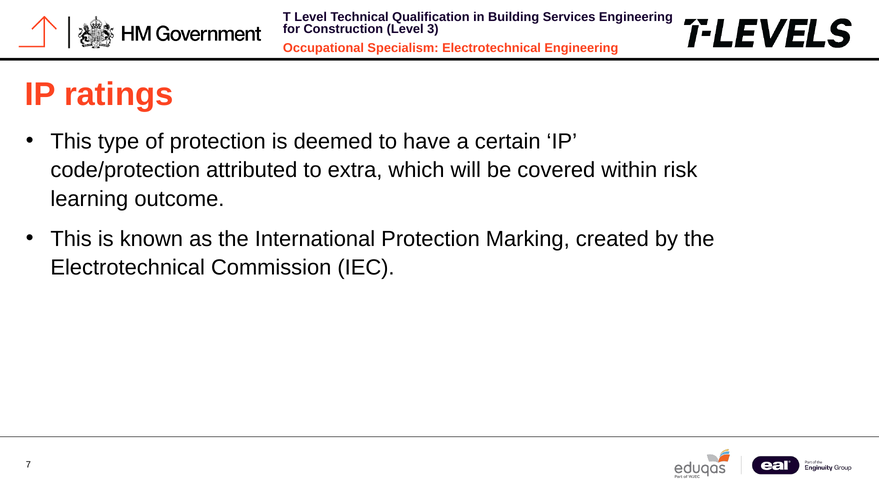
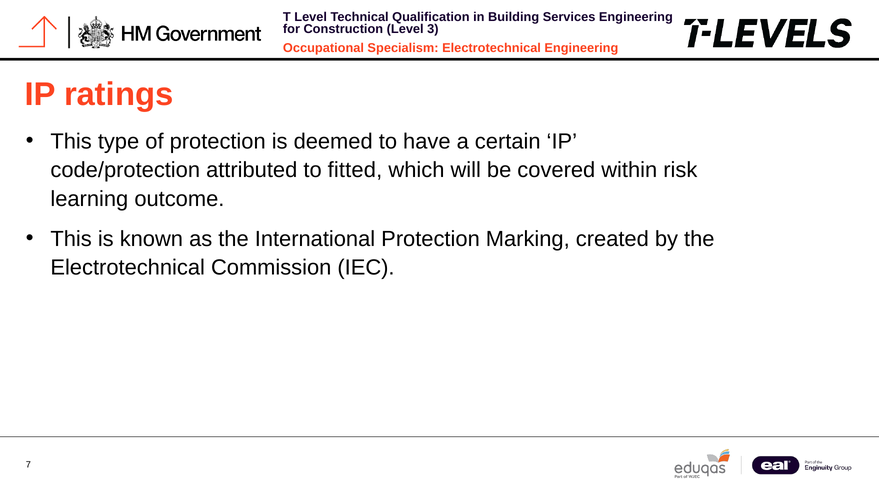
extra: extra -> fitted
